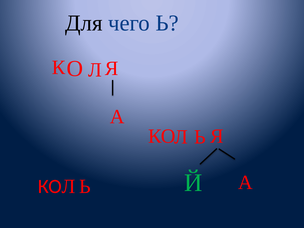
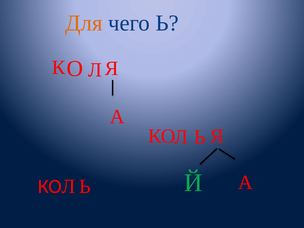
Для colour: black -> orange
